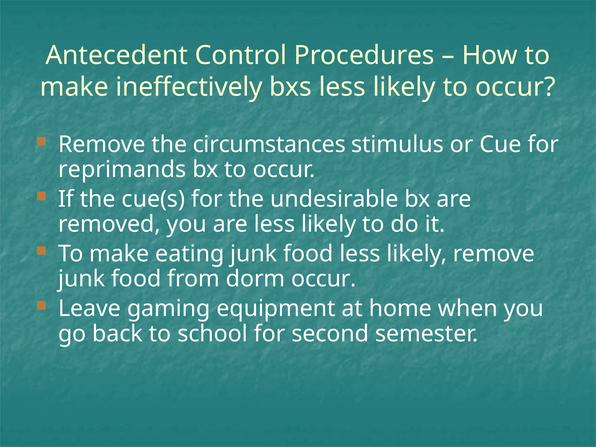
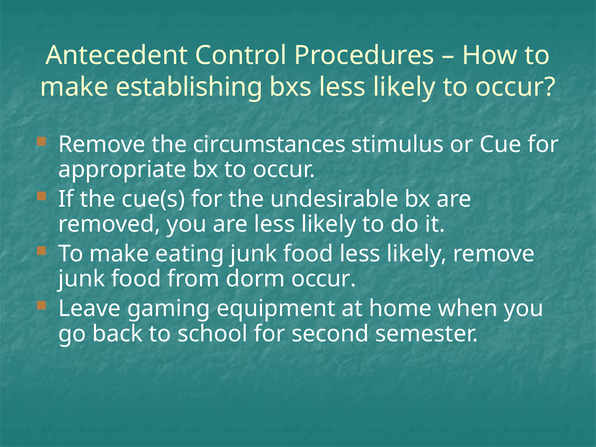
ineffectively: ineffectively -> establishing
reprimands: reprimands -> appropriate
